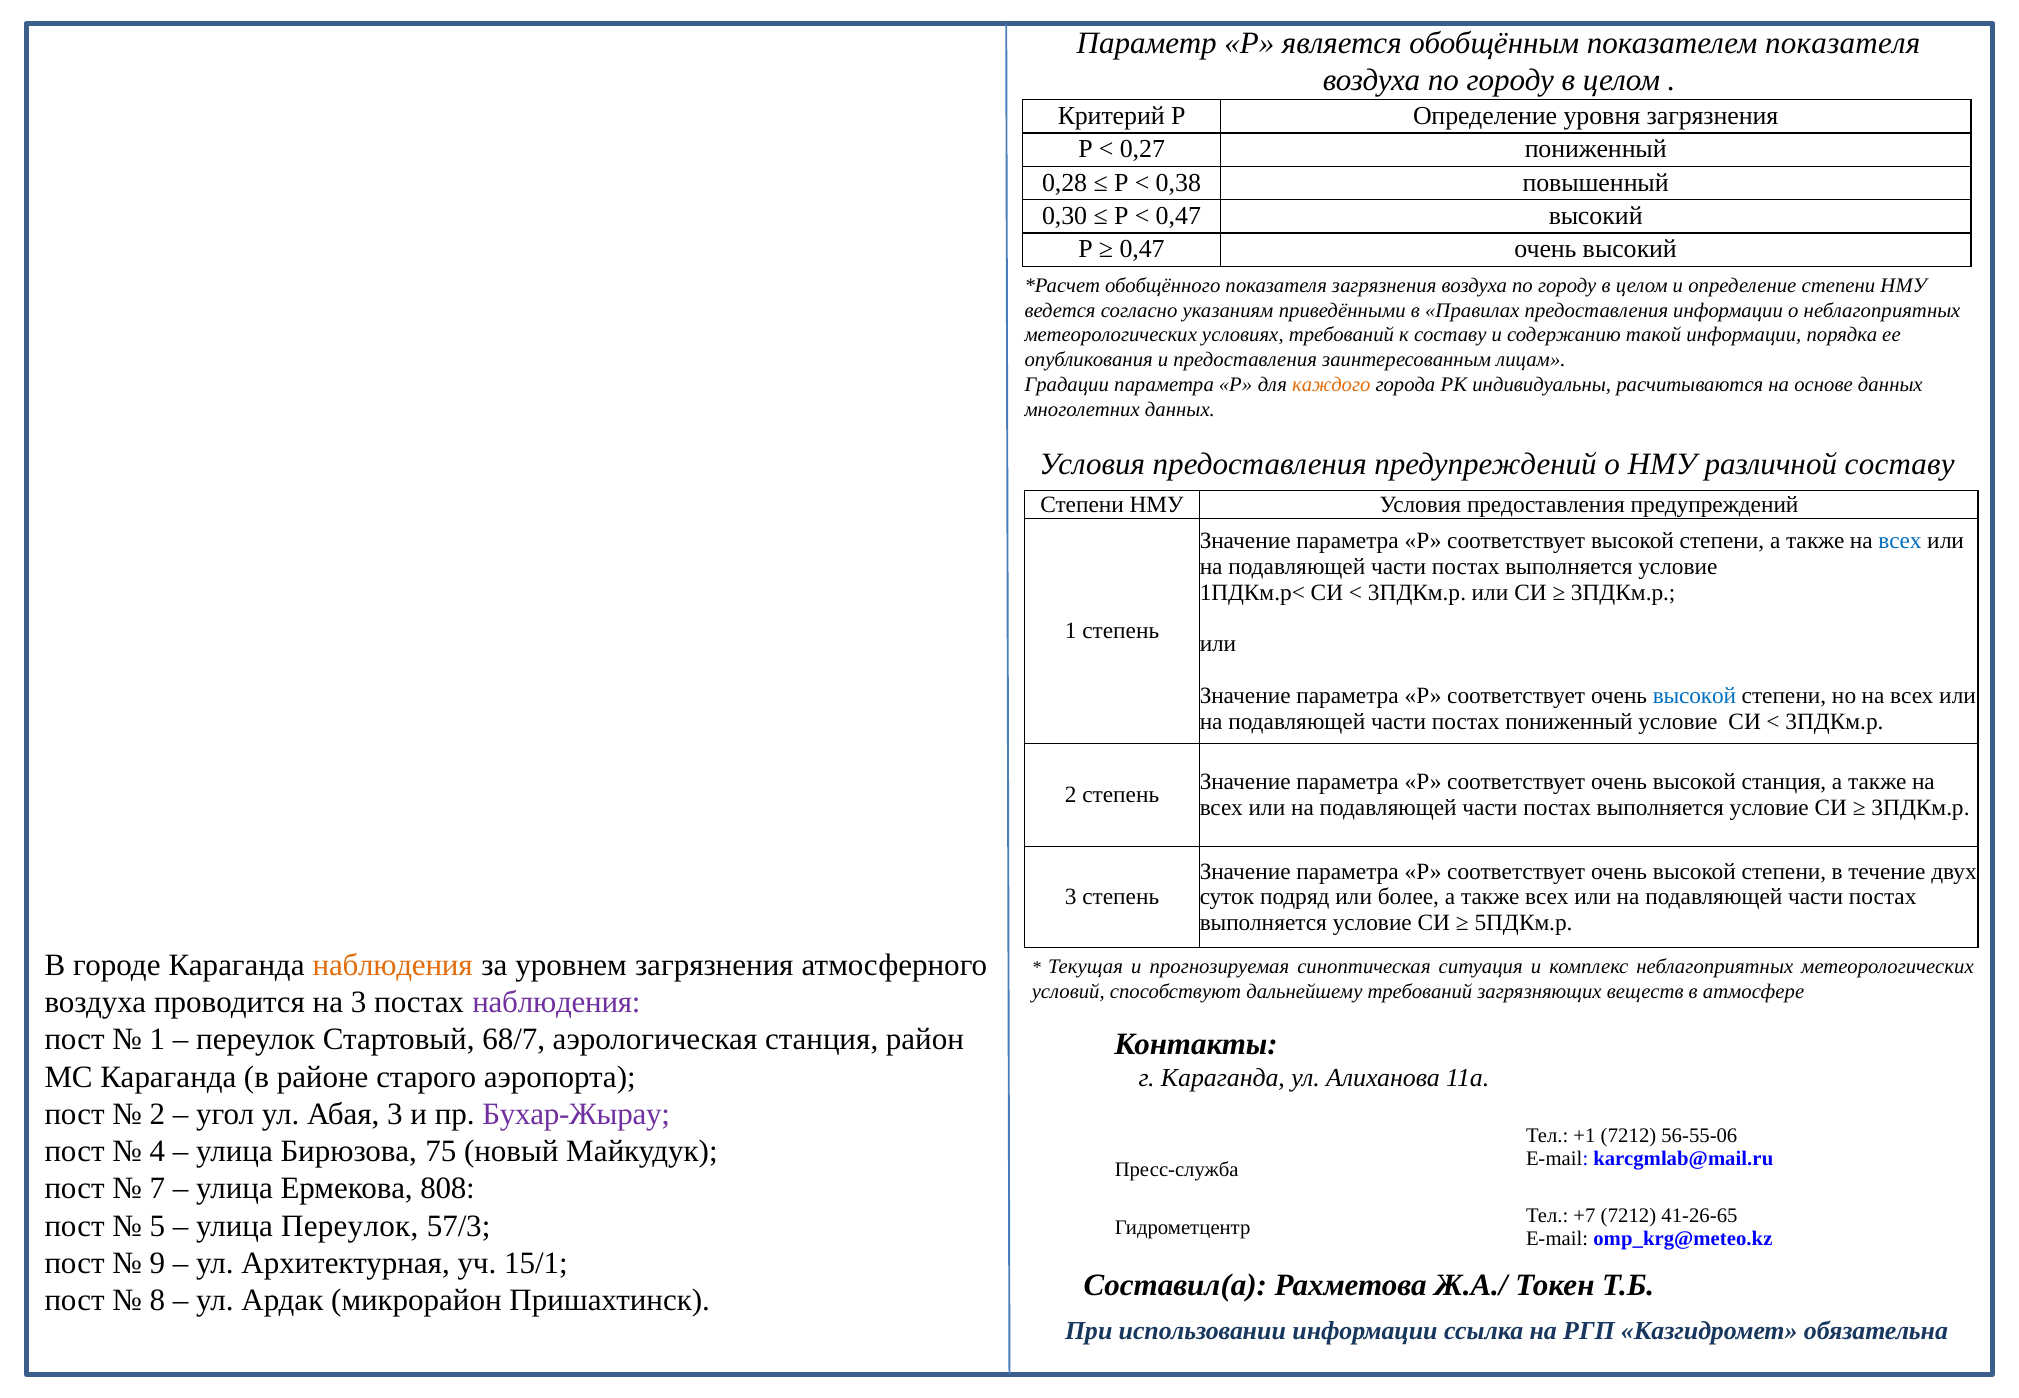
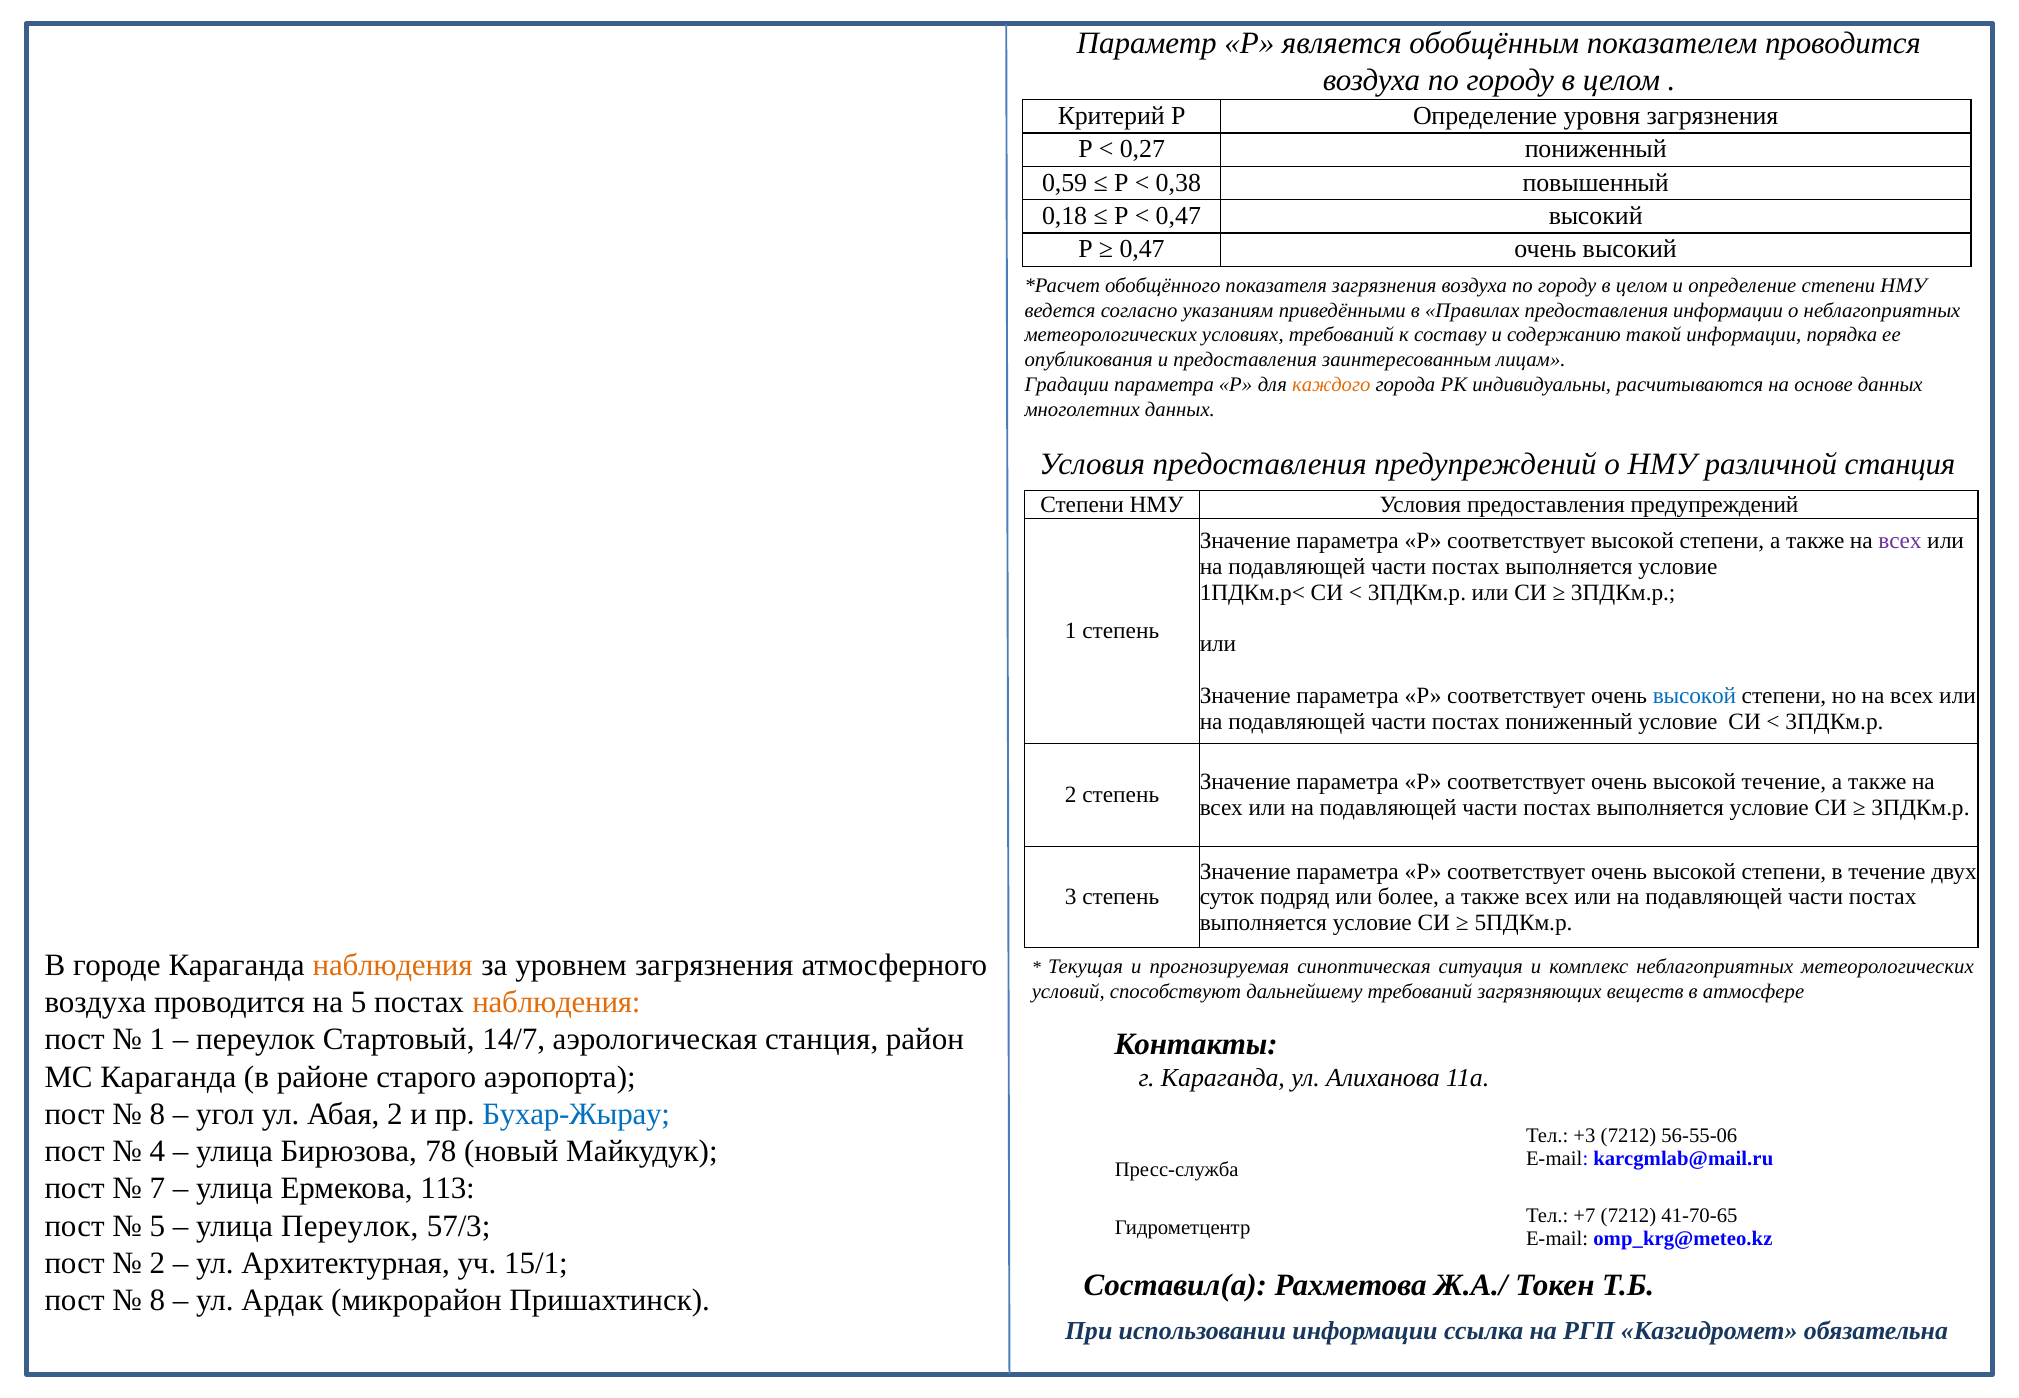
показателем показателя: показателя -> проводится
0,28: 0,28 -> 0,59
0,30: 0,30 -> 0,18
различной составу: составу -> станция
всех at (1900, 541) colour: blue -> purple
высокой станция: станция -> течение
на 3: 3 -> 5
наблюдения at (556, 1002) colour: purple -> orange
68/7: 68/7 -> 14/7
2 at (157, 1114): 2 -> 8
Абая 3: 3 -> 2
Бухар-Жырау colour: purple -> blue
+1: +1 -> +3
75: 75 -> 78
808: 808 -> 113
41-26-65: 41-26-65 -> 41-70-65
9 at (157, 1263): 9 -> 2
